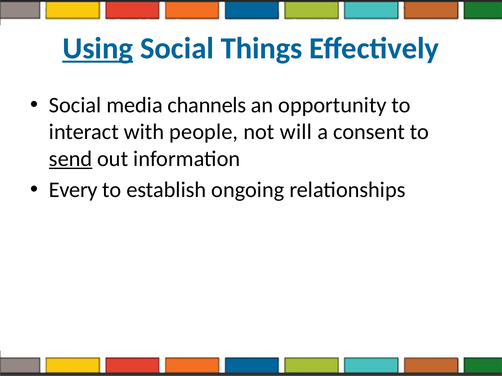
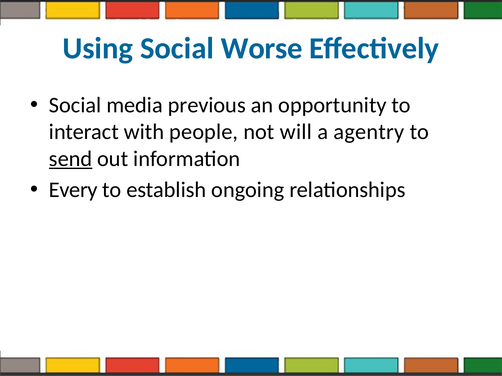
Using underline: present -> none
Things: Things -> Worse
channels: channels -> previous
consent: consent -> agentry
